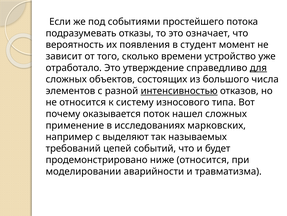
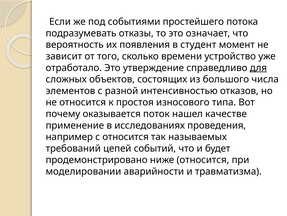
интенсивностью underline: present -> none
систему: систему -> простоя
нашел сложных: сложных -> качестве
марковских: марковских -> проведения
с выделяют: выделяют -> относится
